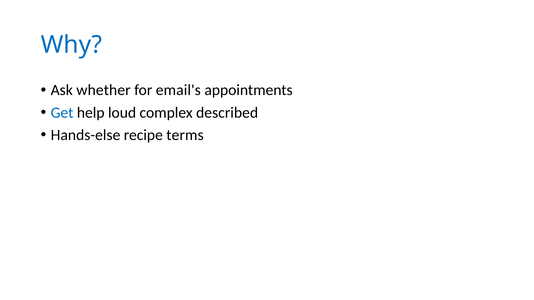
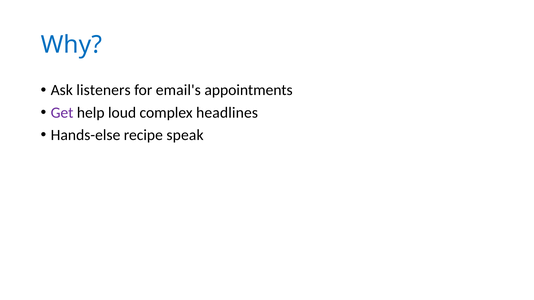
whether: whether -> listeners
Get colour: blue -> purple
described: described -> headlines
terms: terms -> speak
